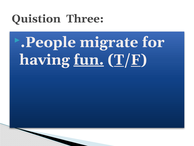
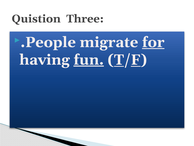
for underline: none -> present
